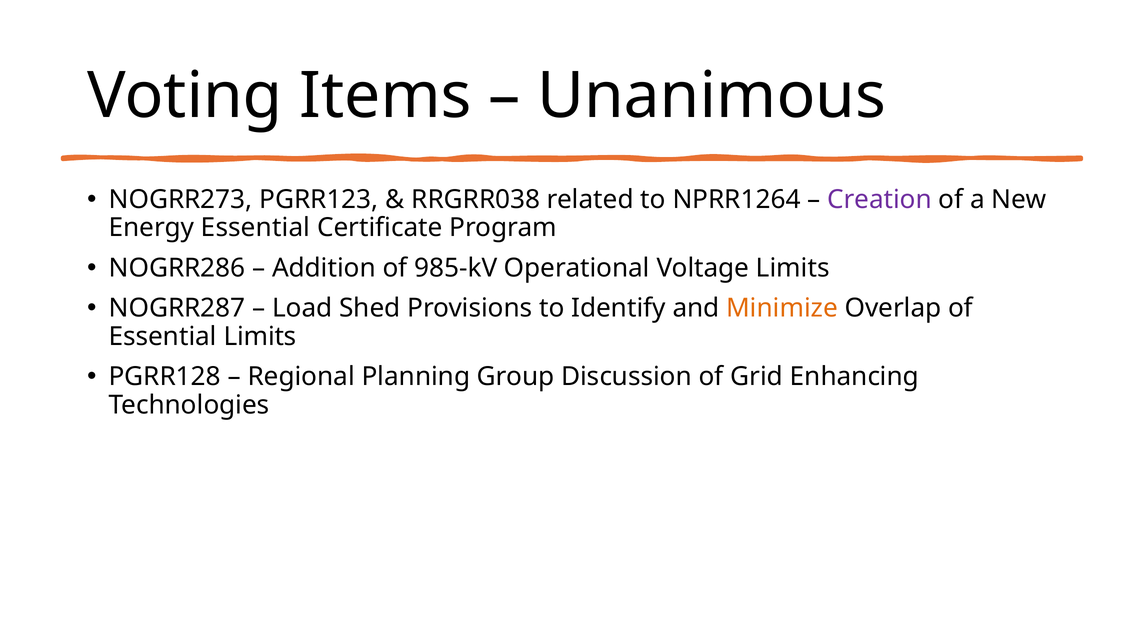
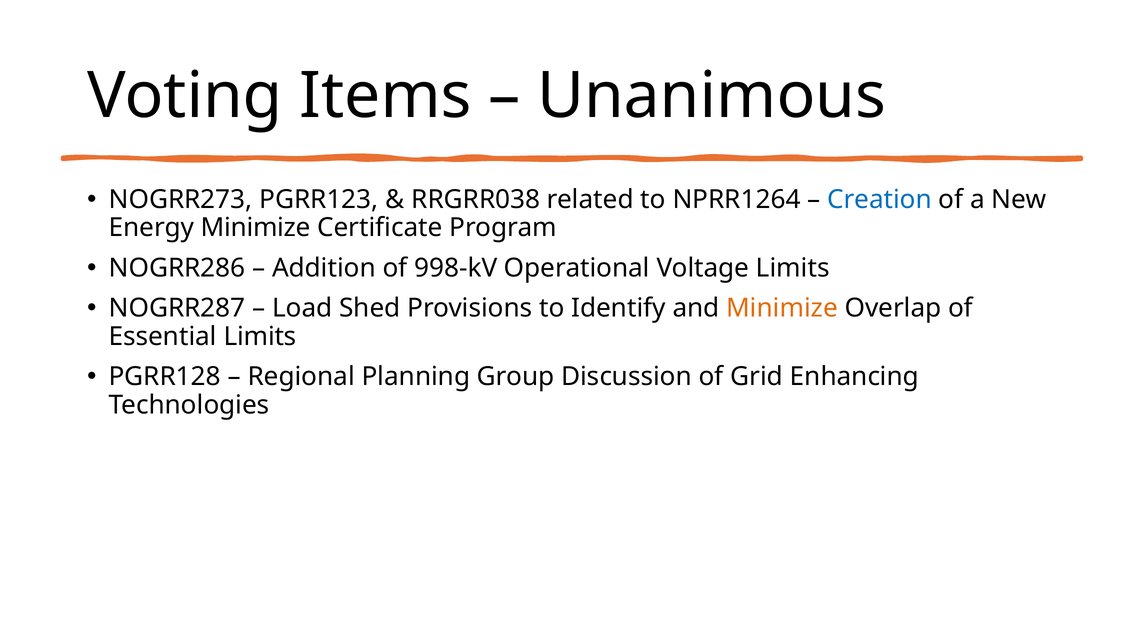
Creation colour: purple -> blue
Energy Essential: Essential -> Minimize
985-kV: 985-kV -> 998-kV
